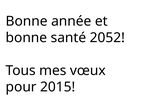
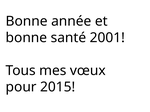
2052: 2052 -> 2001
